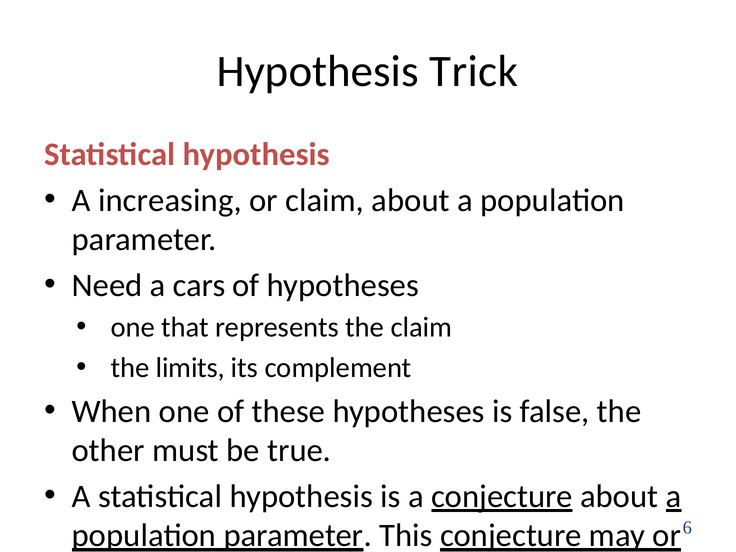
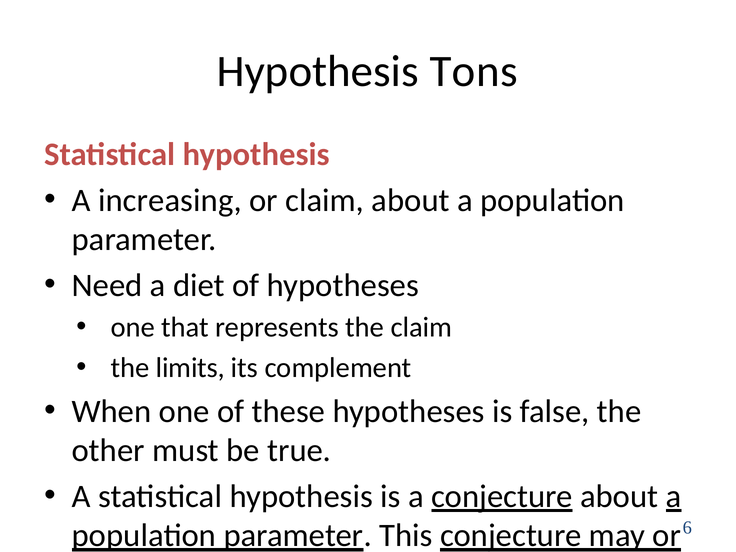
Trick: Trick -> Tons
cars: cars -> diet
